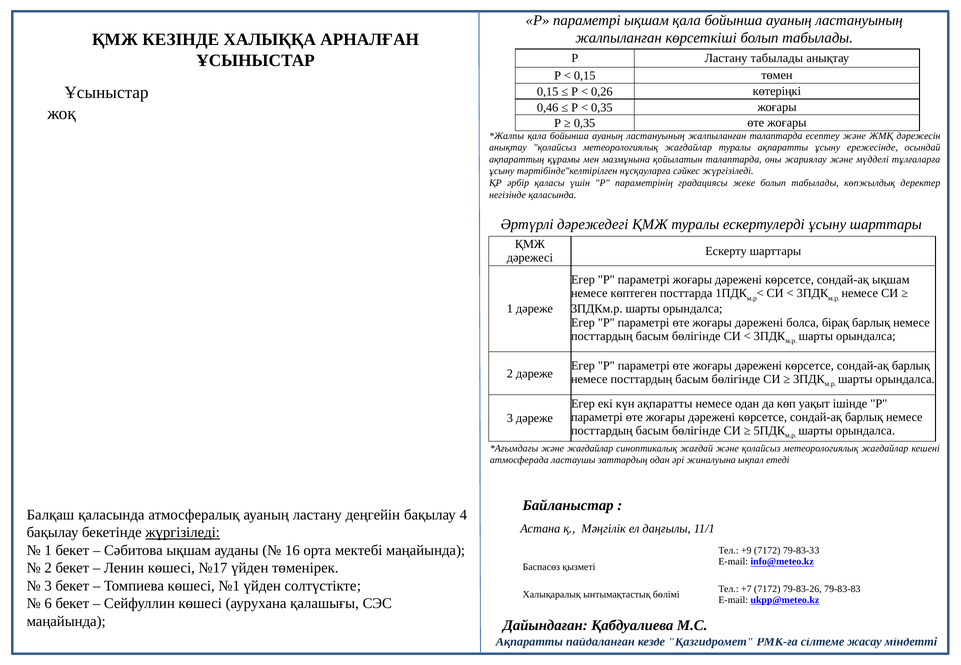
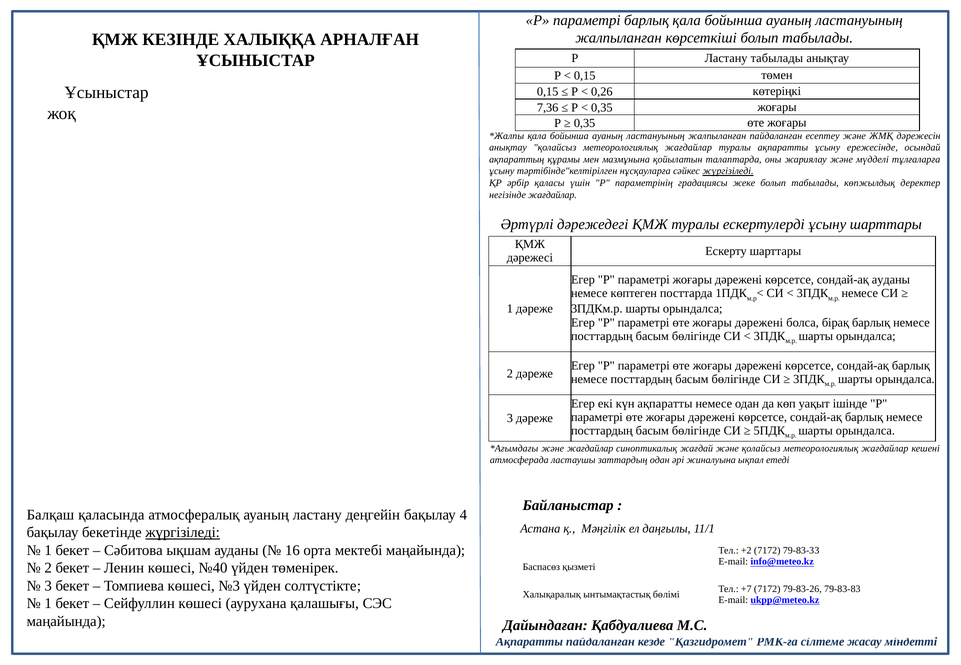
параметрі ықшам: ықшам -> барлық
0,46: 0,46 -> 7,36
жалпыланған талаптарда: талаптарда -> пайдаланған
жүргізіледі at (728, 171) underline: none -> present
негізінде қаласында: қаласында -> жағдайлар
сондай-ақ ықшам: ықшам -> ауданы
+9: +9 -> +2
№17: №17 -> №40
№1: №1 -> №3
6 at (48, 604): 6 -> 1
